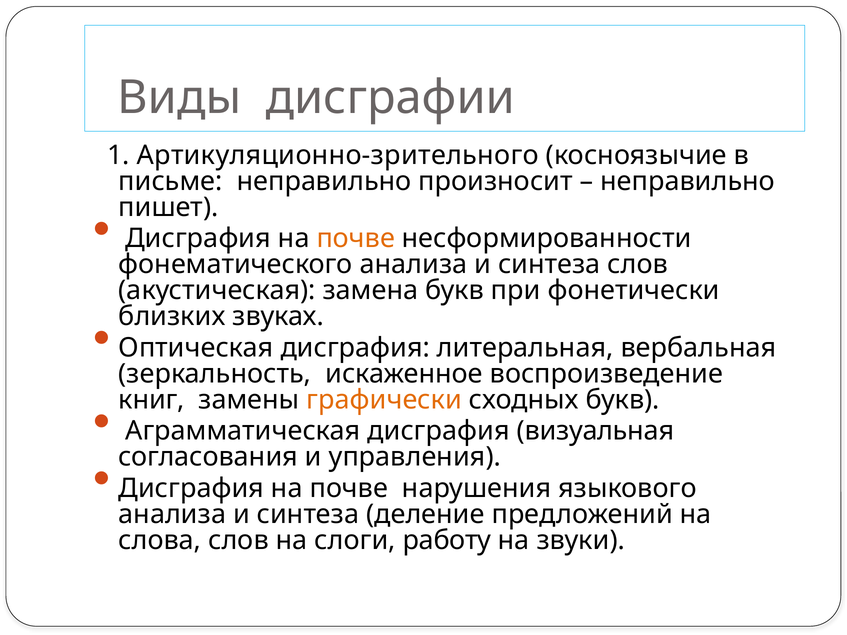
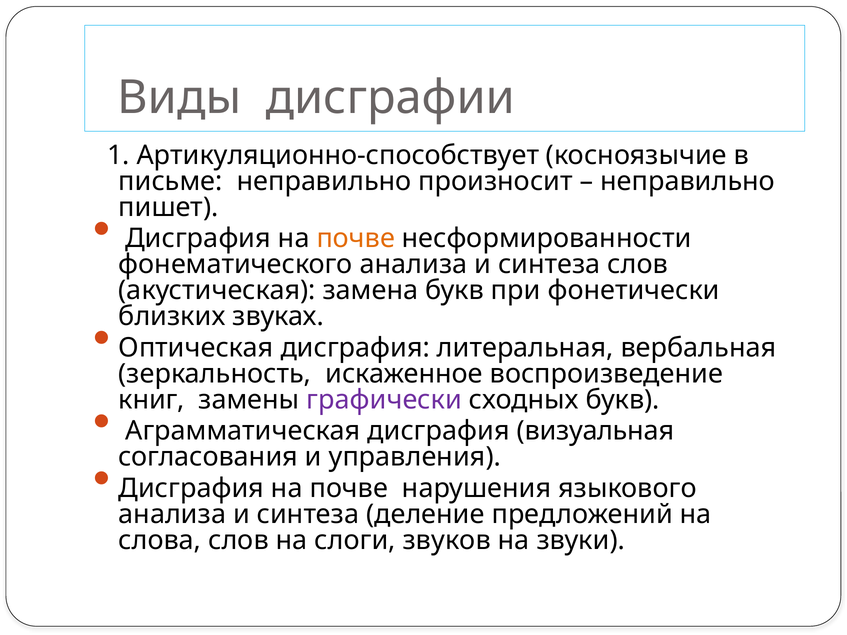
Артикуляционно-зрительного: Артикуляционно-зрительного -> Артикуляционно-способствует
графически colour: orange -> purple
работу: работу -> звуков
